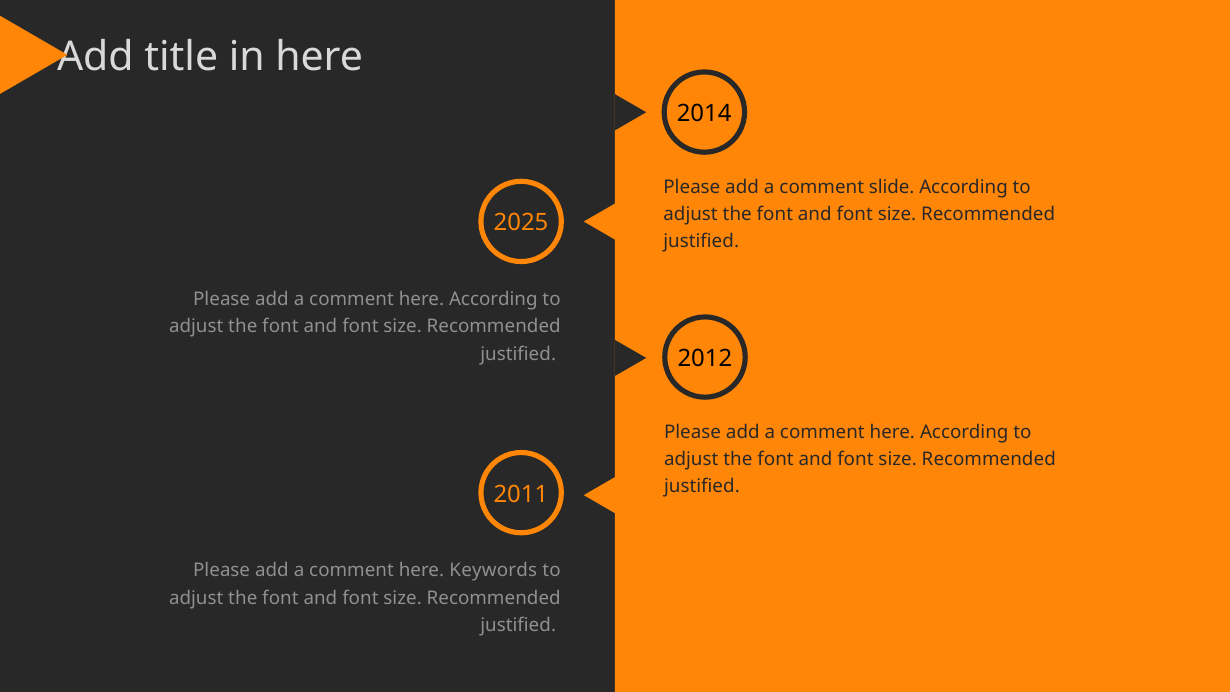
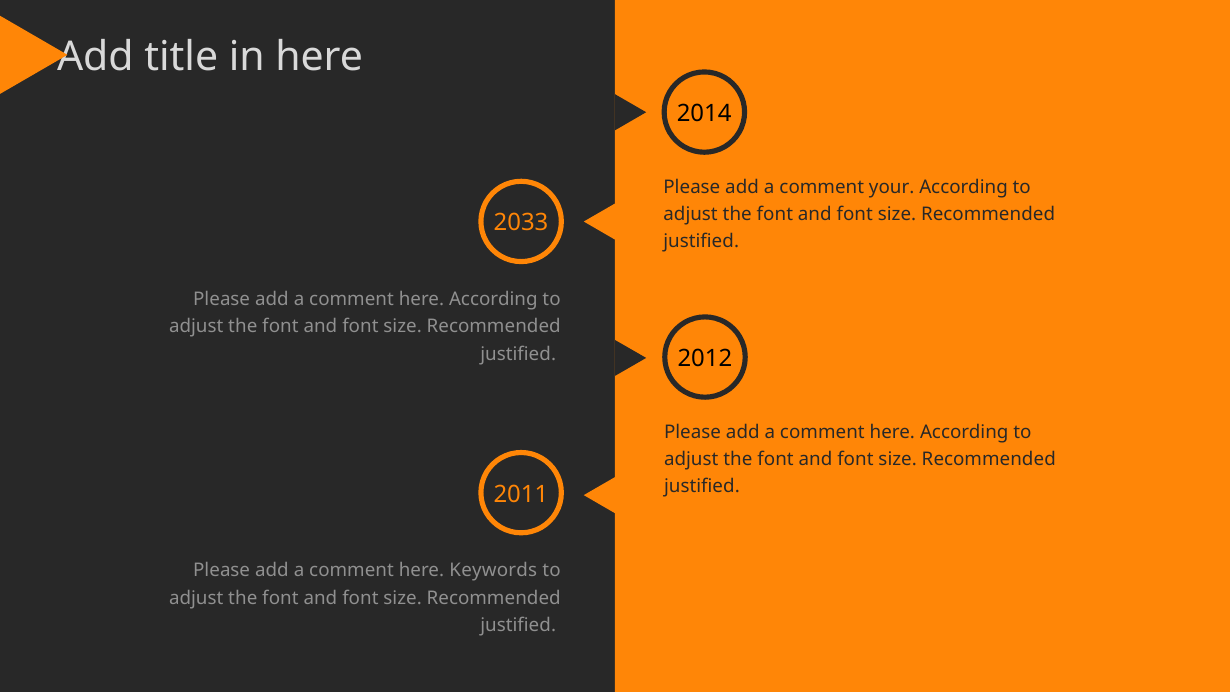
slide: slide -> your
2025: 2025 -> 2033
